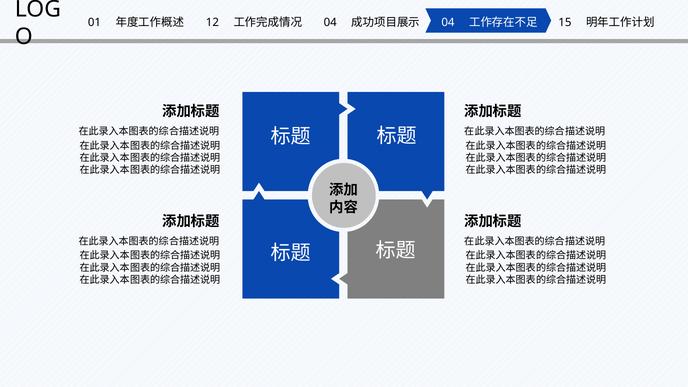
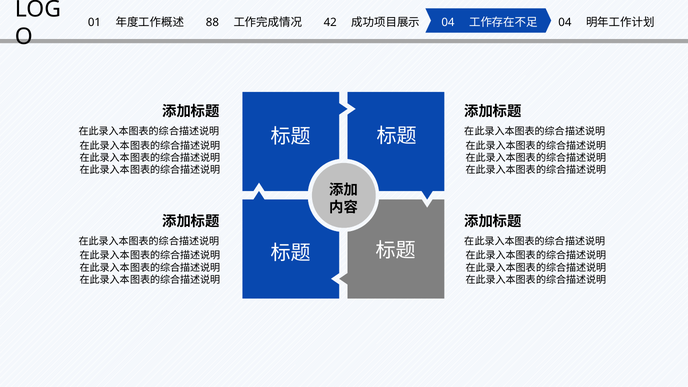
12: 12 -> 88
04 at (330, 22): 04 -> 42
15 at (565, 22): 15 -> 04
